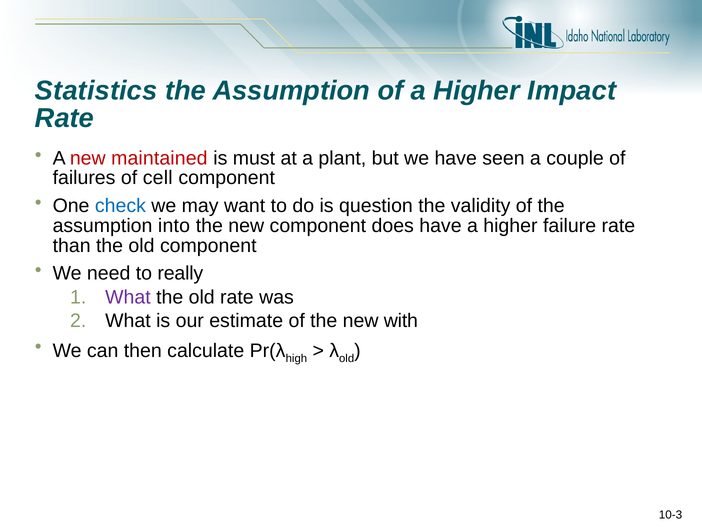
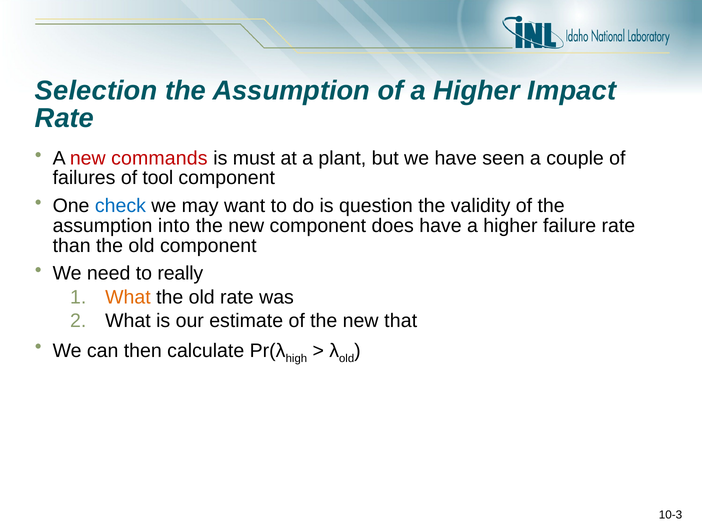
Statistics: Statistics -> Selection
maintained: maintained -> commands
cell: cell -> tool
What at (128, 297) colour: purple -> orange
with: with -> that
